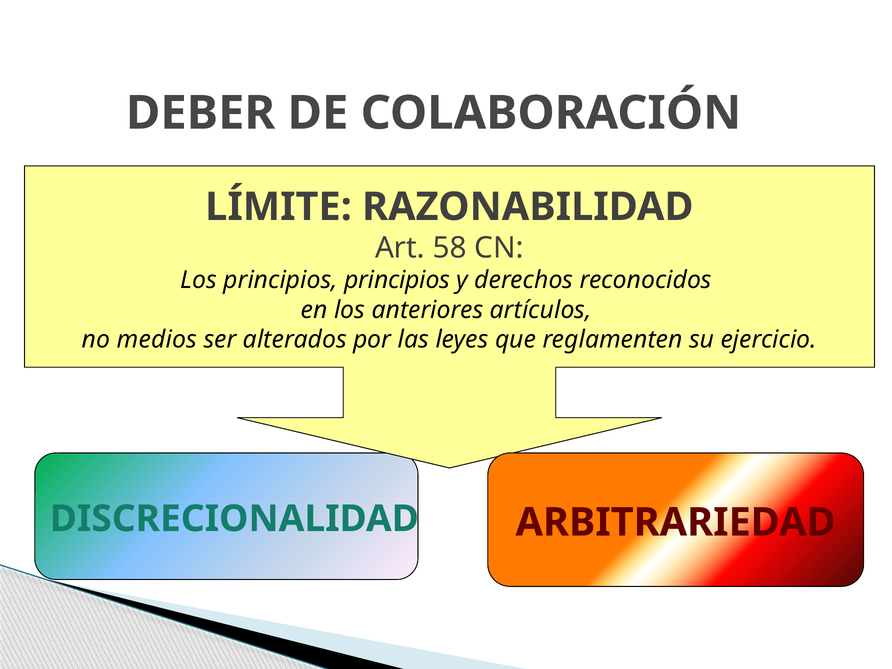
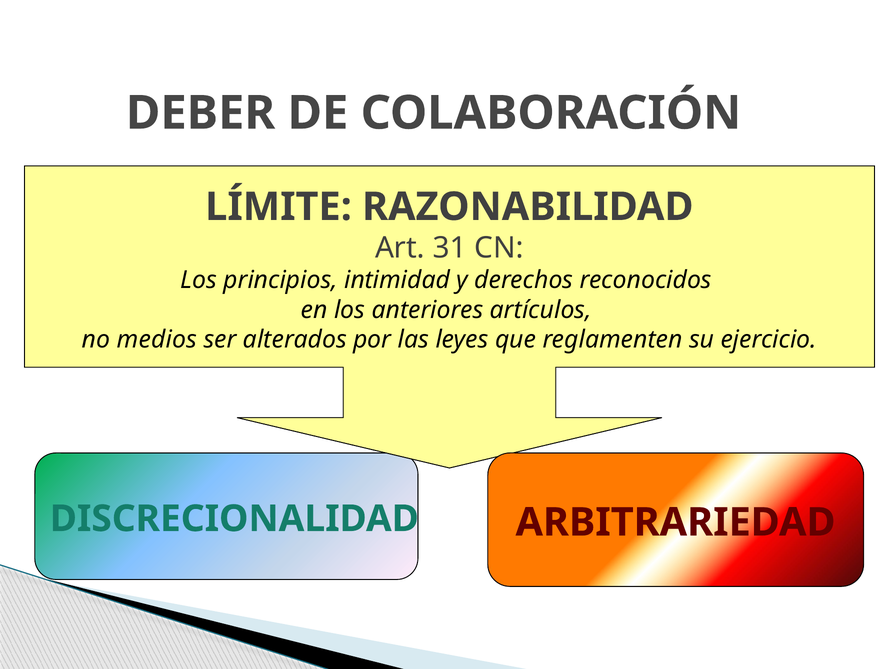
58: 58 -> 31
principios principios: principios -> intimidad
